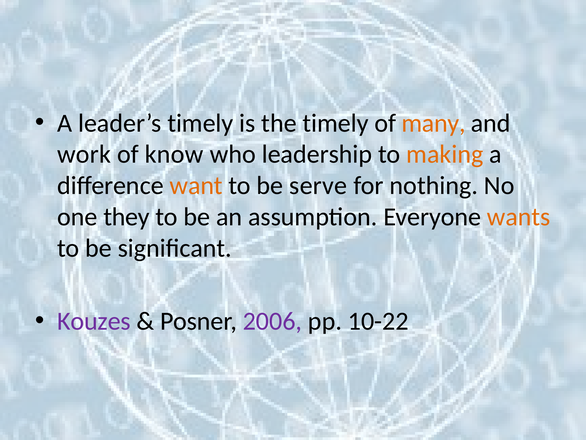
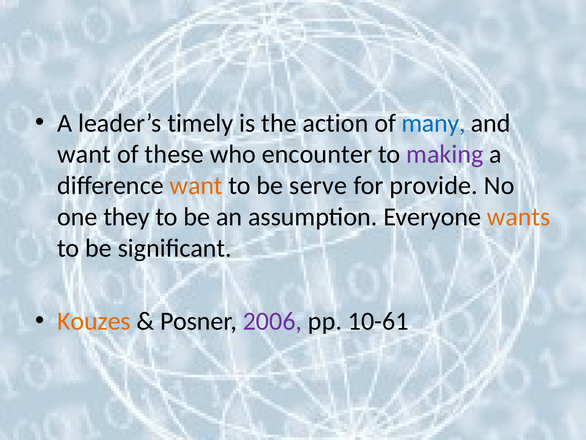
the timely: timely -> action
many colour: orange -> blue
work at (84, 154): work -> want
know: know -> these
leadership: leadership -> encounter
making colour: orange -> purple
nothing: nothing -> provide
Kouzes colour: purple -> orange
10-22: 10-22 -> 10-61
